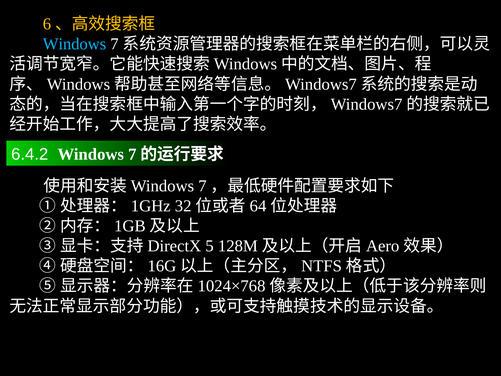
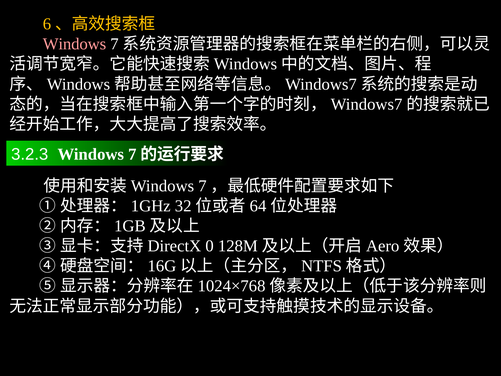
Windows at (75, 44) colour: light blue -> pink
6.4.2: 6.4.2 -> 3.2.3
5: 5 -> 0
